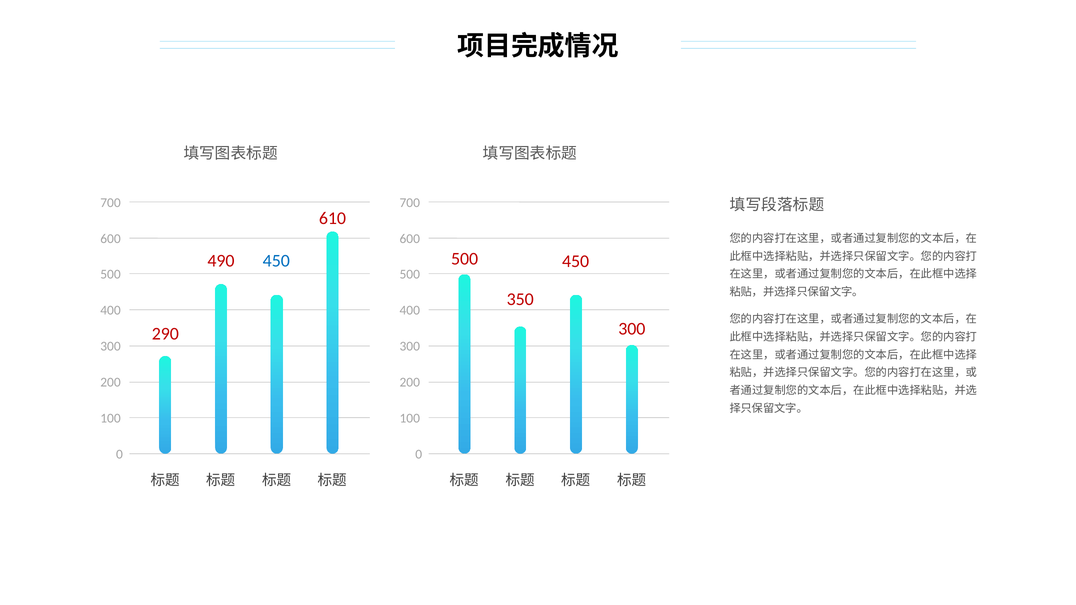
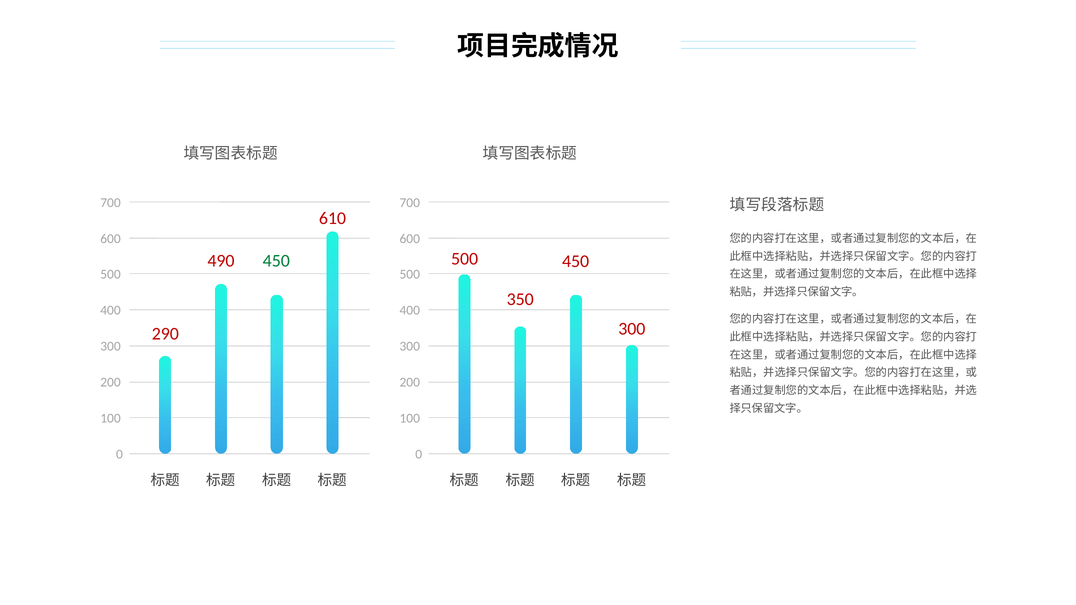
450 at (276, 261) colour: blue -> green
